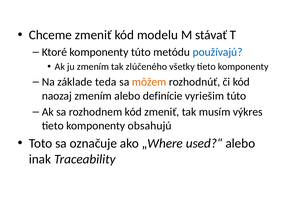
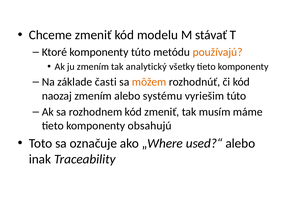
používajú colour: blue -> orange
zlúčeného: zlúčeného -> analytický
teda: teda -> časti
definície: definície -> systému
výkres: výkres -> máme
